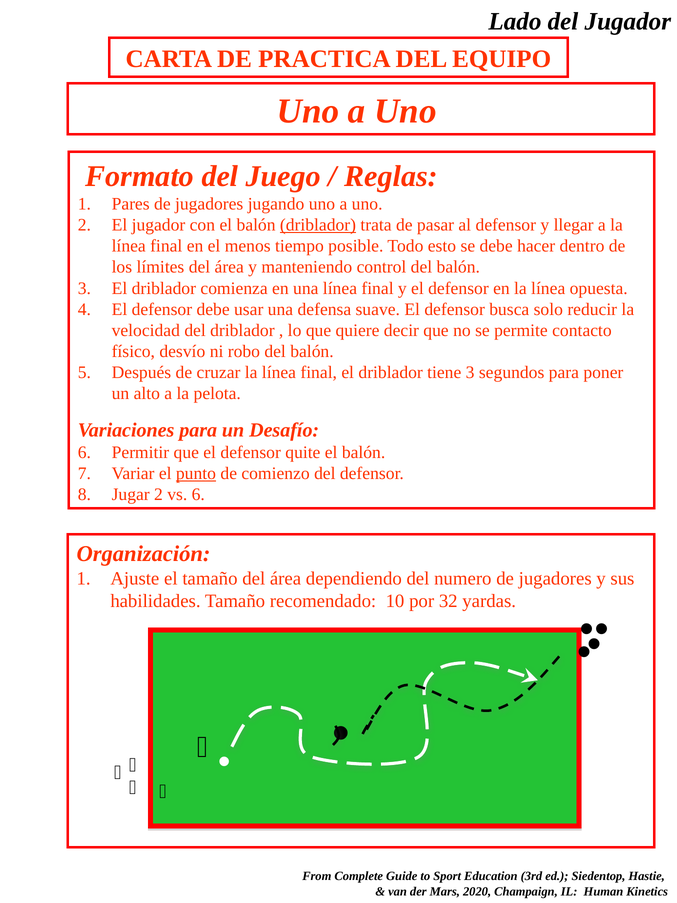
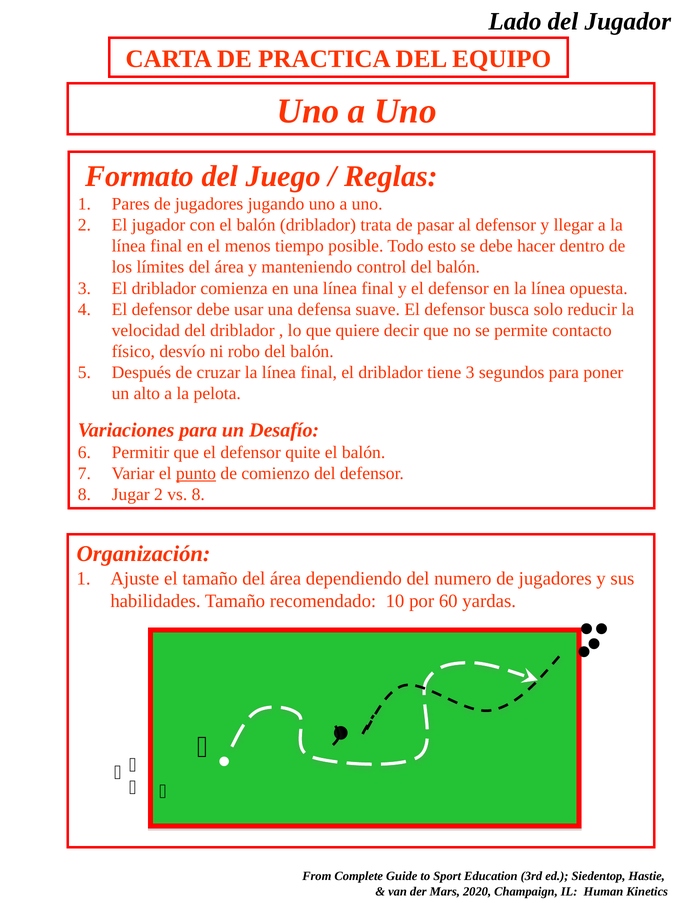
driblador at (318, 225) underline: present -> none
vs 6: 6 -> 8
32: 32 -> 60
